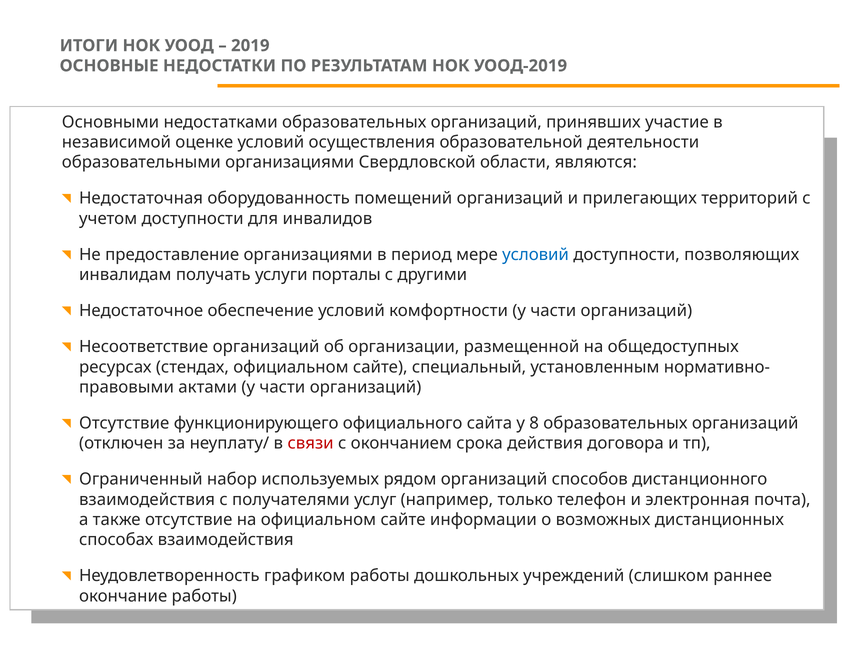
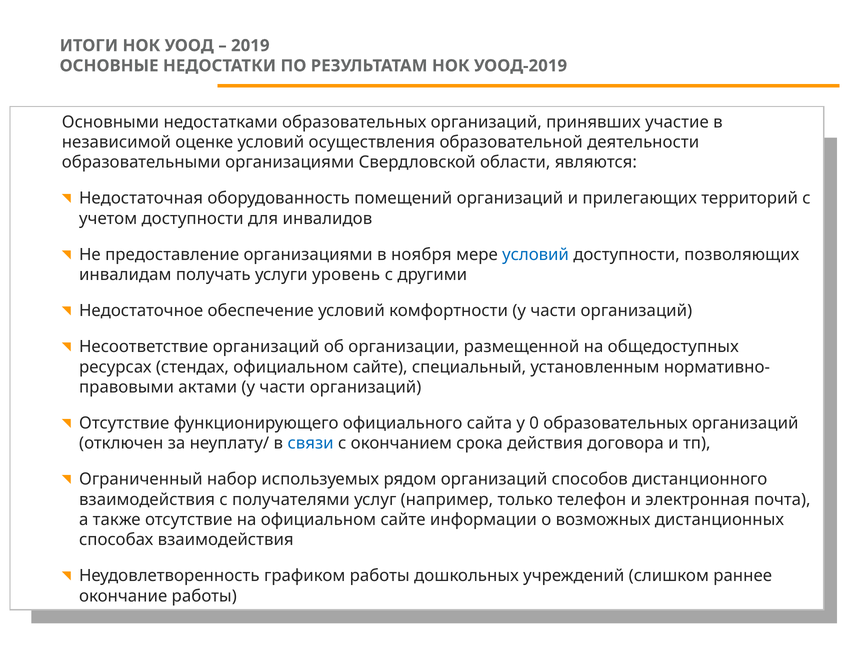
период: период -> ноября
порталы: порталы -> уровень
8: 8 -> 0
связи colour: red -> blue
